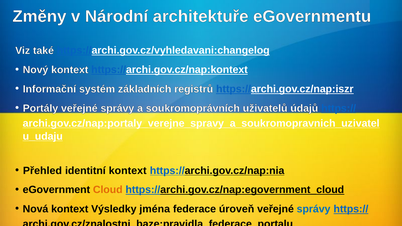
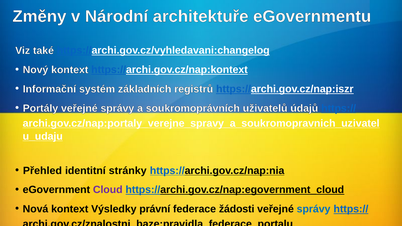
identitní kontext: kontext -> stránky
Cloud colour: orange -> purple
jména: jména -> právní
úroveň: úroveň -> žádosti
